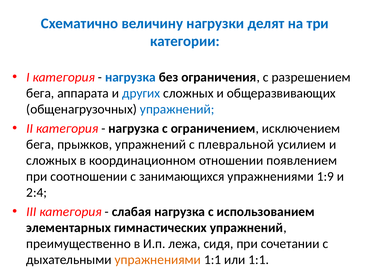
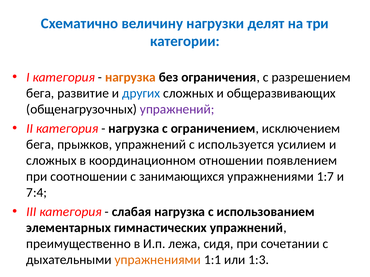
нагрузка at (130, 77) colour: blue -> orange
аппарата: аппарата -> развитие
упражнений at (177, 109) colour: blue -> purple
плевральной: плевральной -> используется
1:9: 1:9 -> 1:7
2:4: 2:4 -> 7:4
или 1:1: 1:1 -> 1:3
